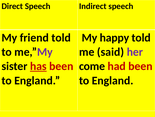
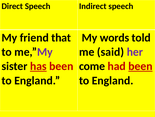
friend told: told -> that
happy: happy -> words
been at (140, 66) underline: none -> present
